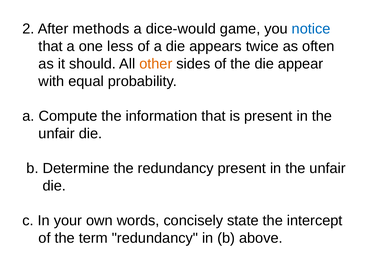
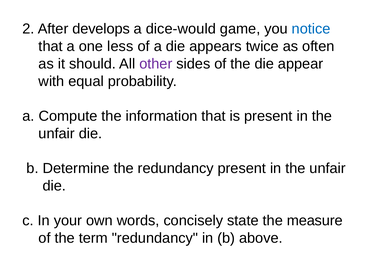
methods: methods -> develops
other colour: orange -> purple
intercept: intercept -> measure
